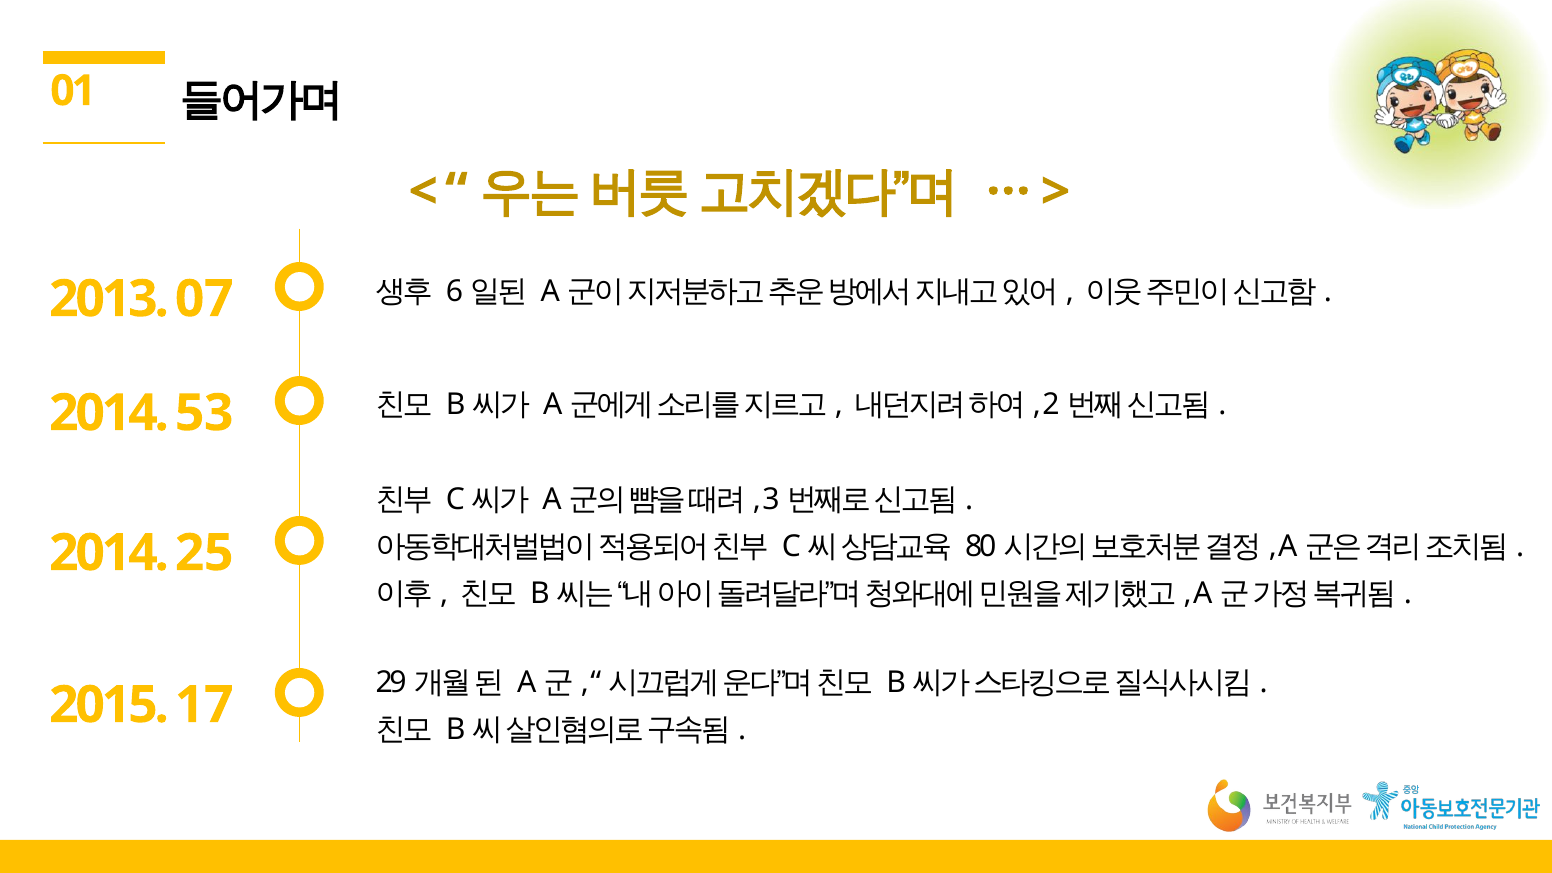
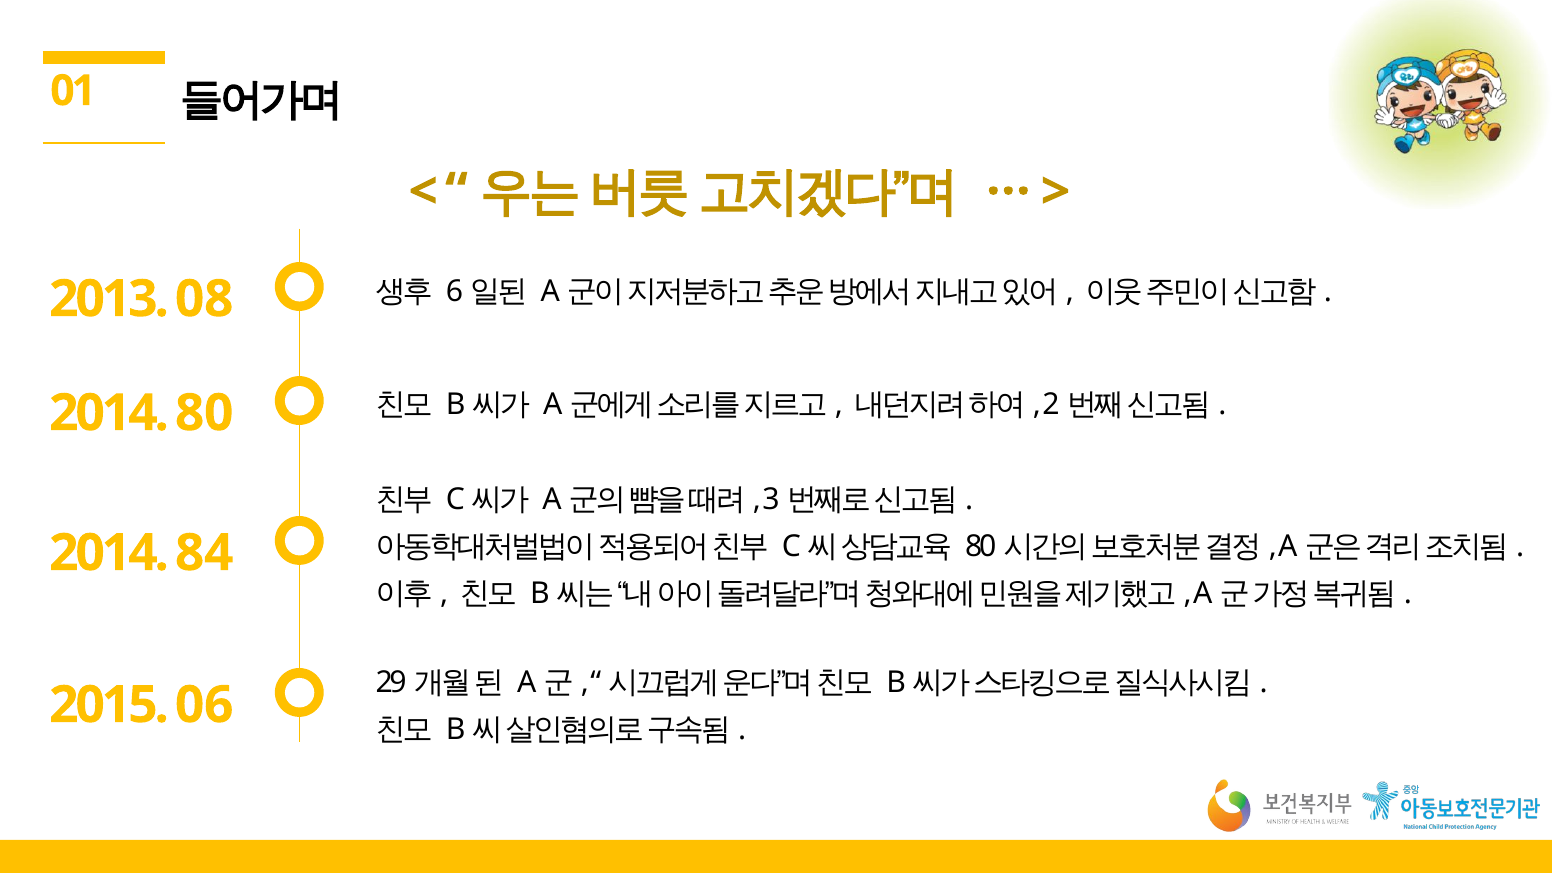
07: 07 -> 08
53: 53 -> 80
25: 25 -> 84
17: 17 -> 06
